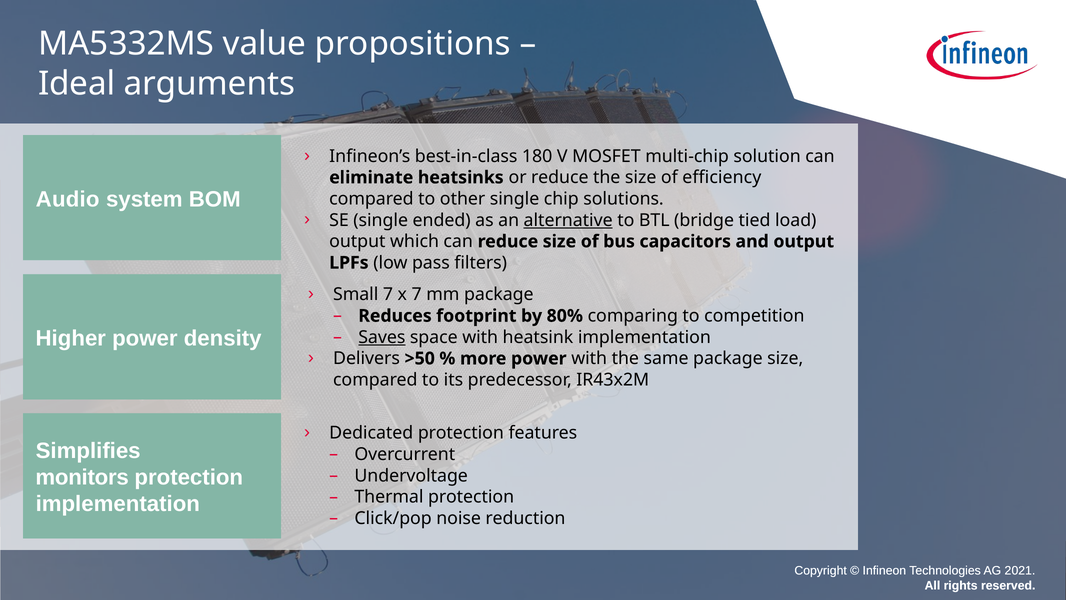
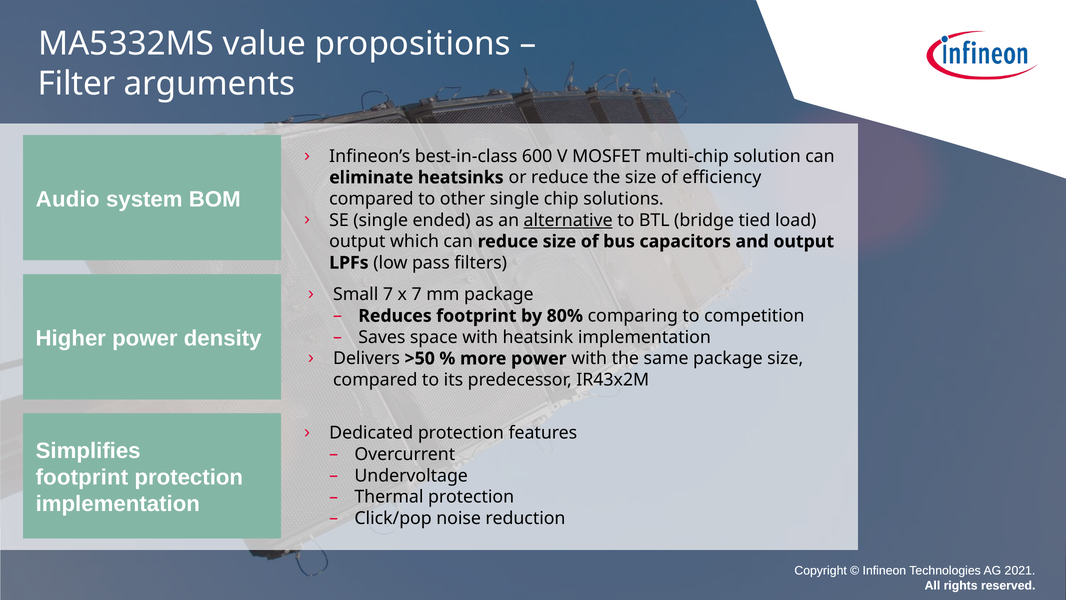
Ideal: Ideal -> Filter
180: 180 -> 600
Saves underline: present -> none
monitors at (82, 477): monitors -> footprint
